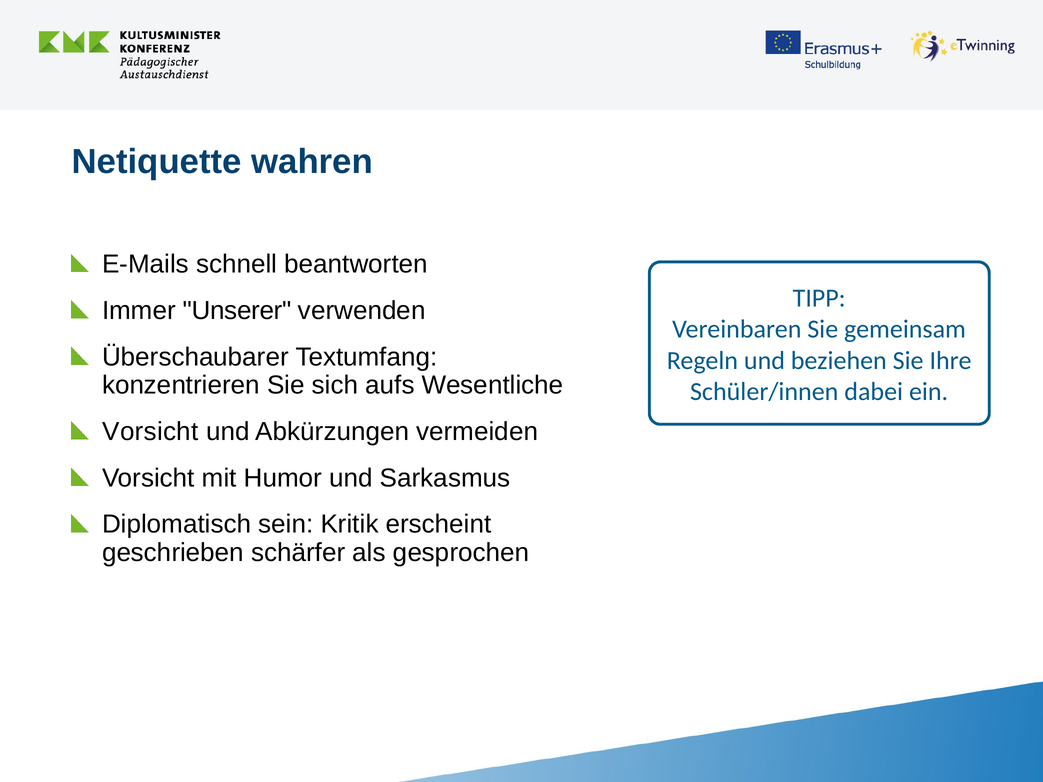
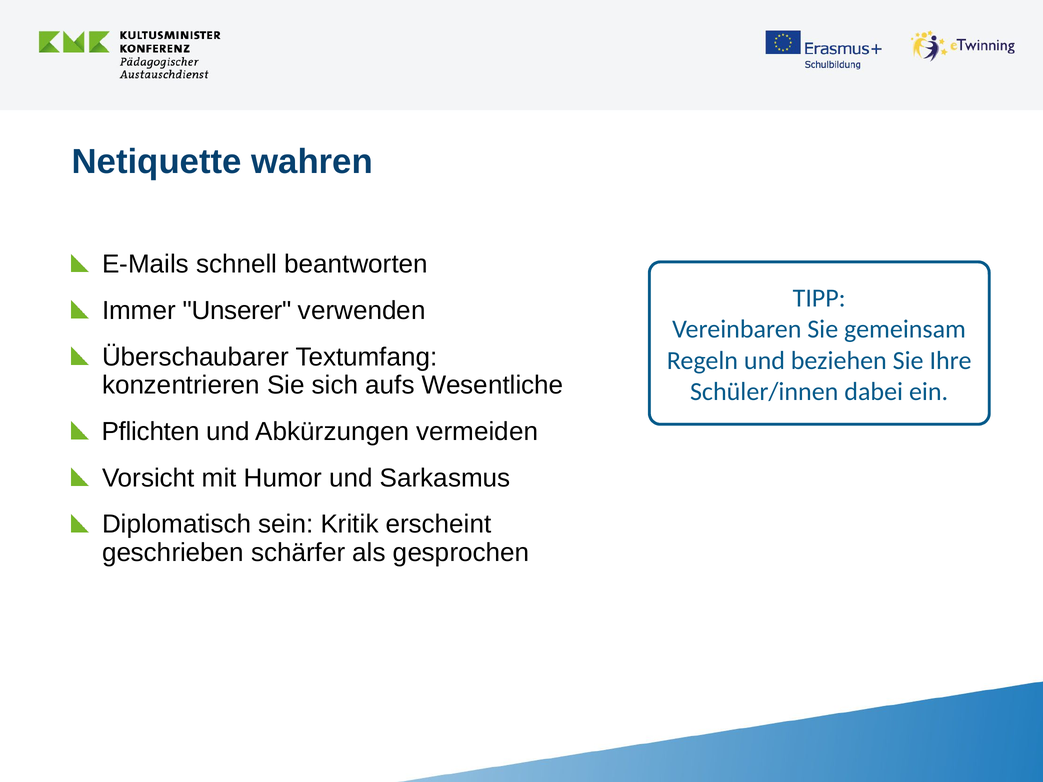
Vorsicht at (150, 432): Vorsicht -> Pflichten
